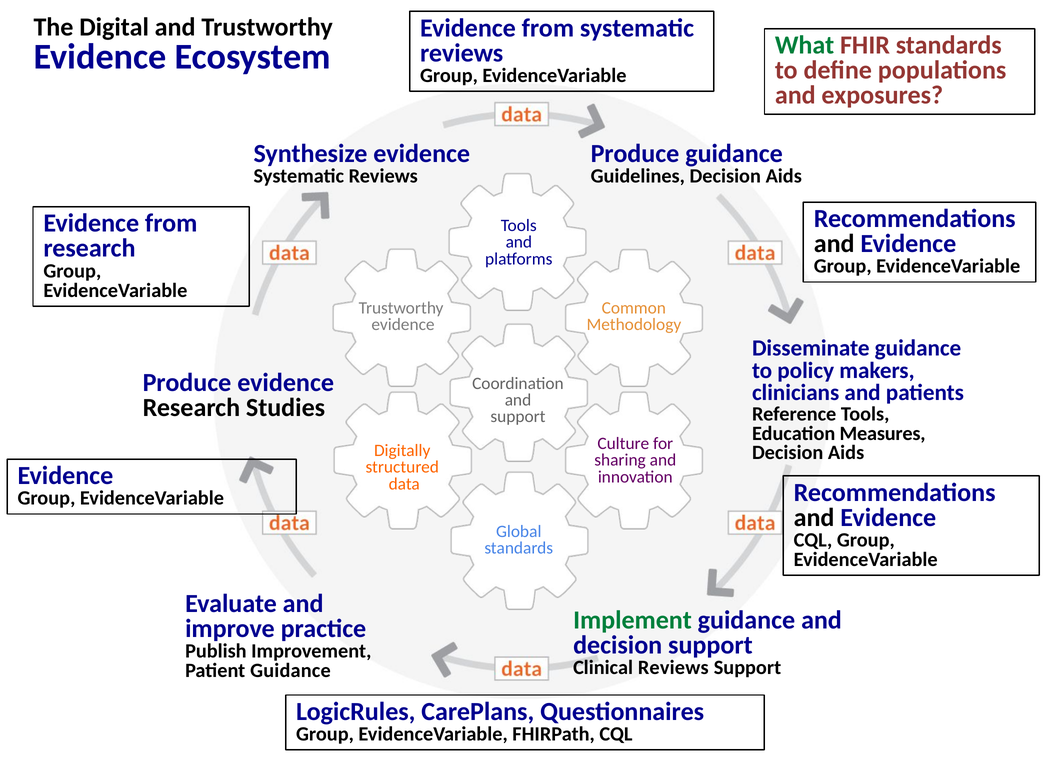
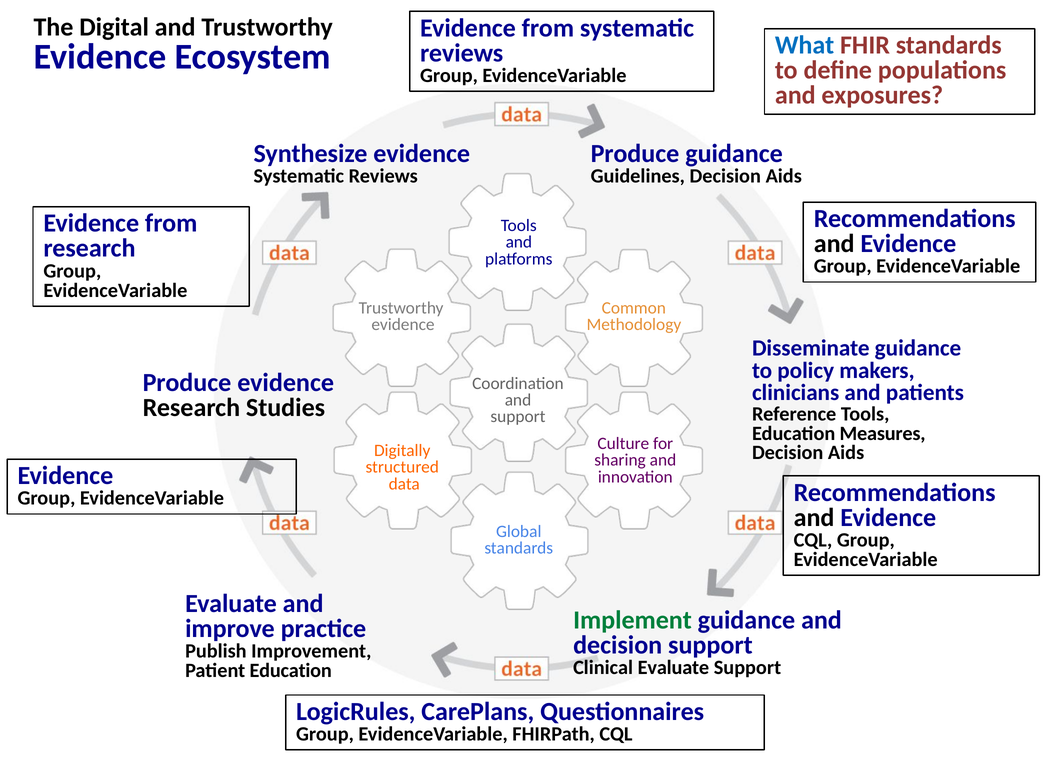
What colour: green -> blue
Clinical Reviews: Reviews -> Evaluate
Patient Guidance: Guidance -> Education
